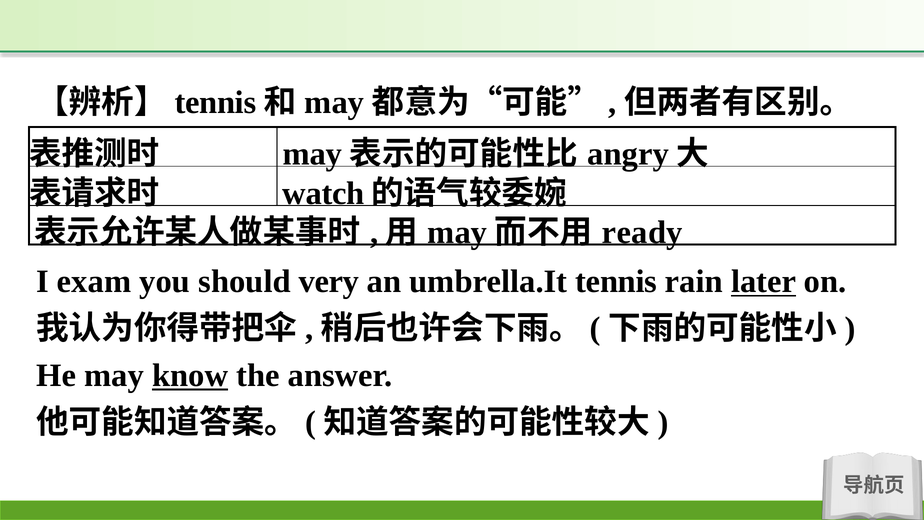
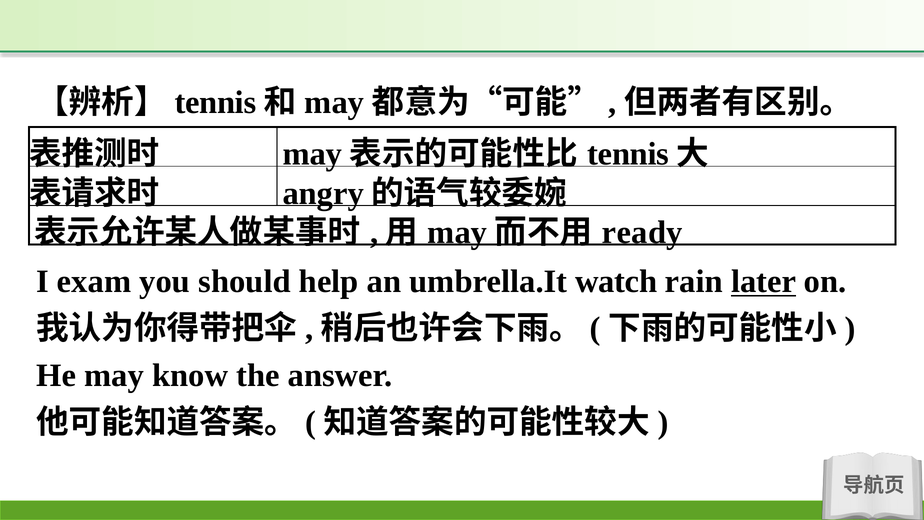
angry at (628, 154): angry -> tennis
watch: watch -> angry
very: very -> help
umbrella.It tennis: tennis -> watch
know underline: present -> none
